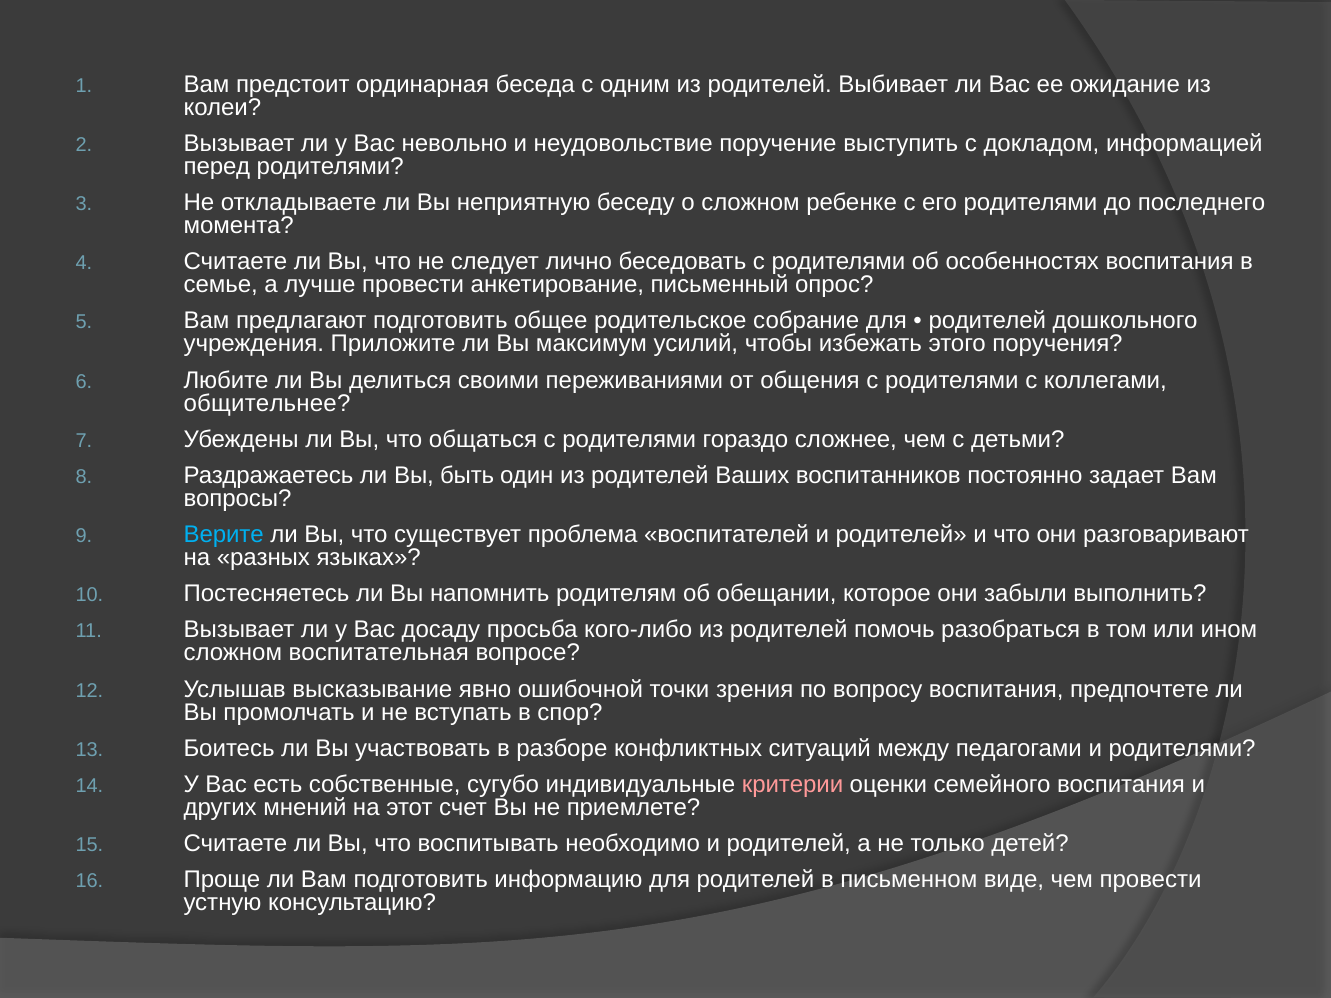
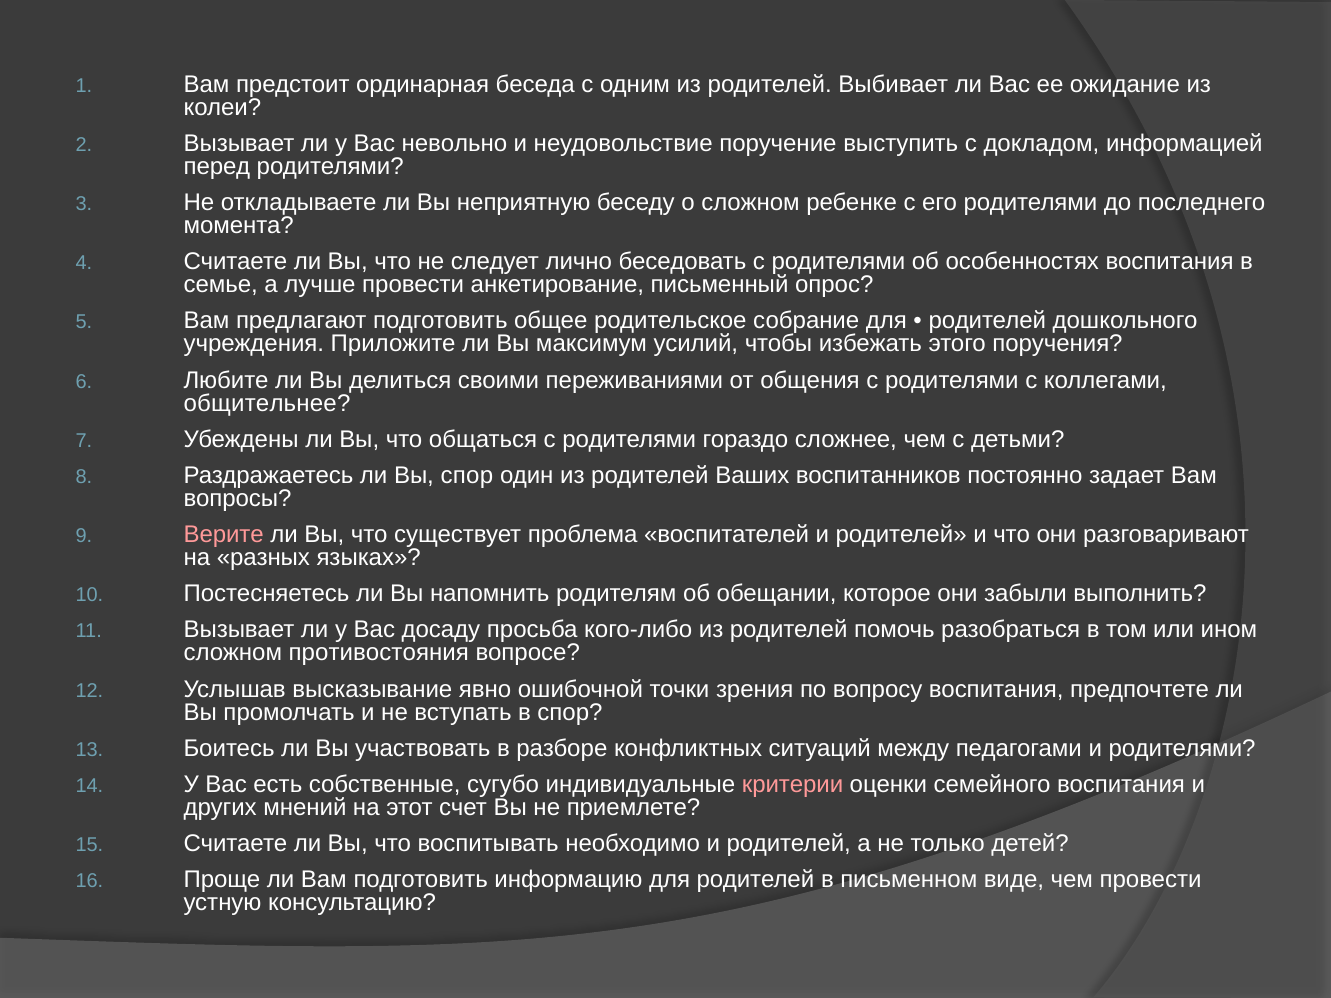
Вы быть: быть -> спор
Верите colour: light blue -> pink
воспитательная: воспитательная -> противостояния
